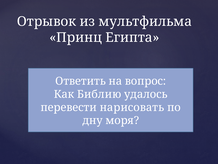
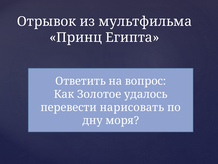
Библию: Библию -> Золотое
